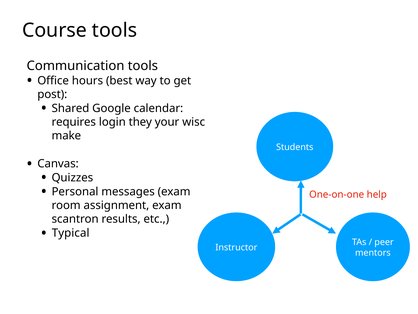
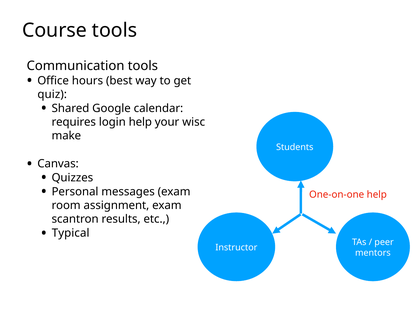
post: post -> quiz
login they: they -> help
